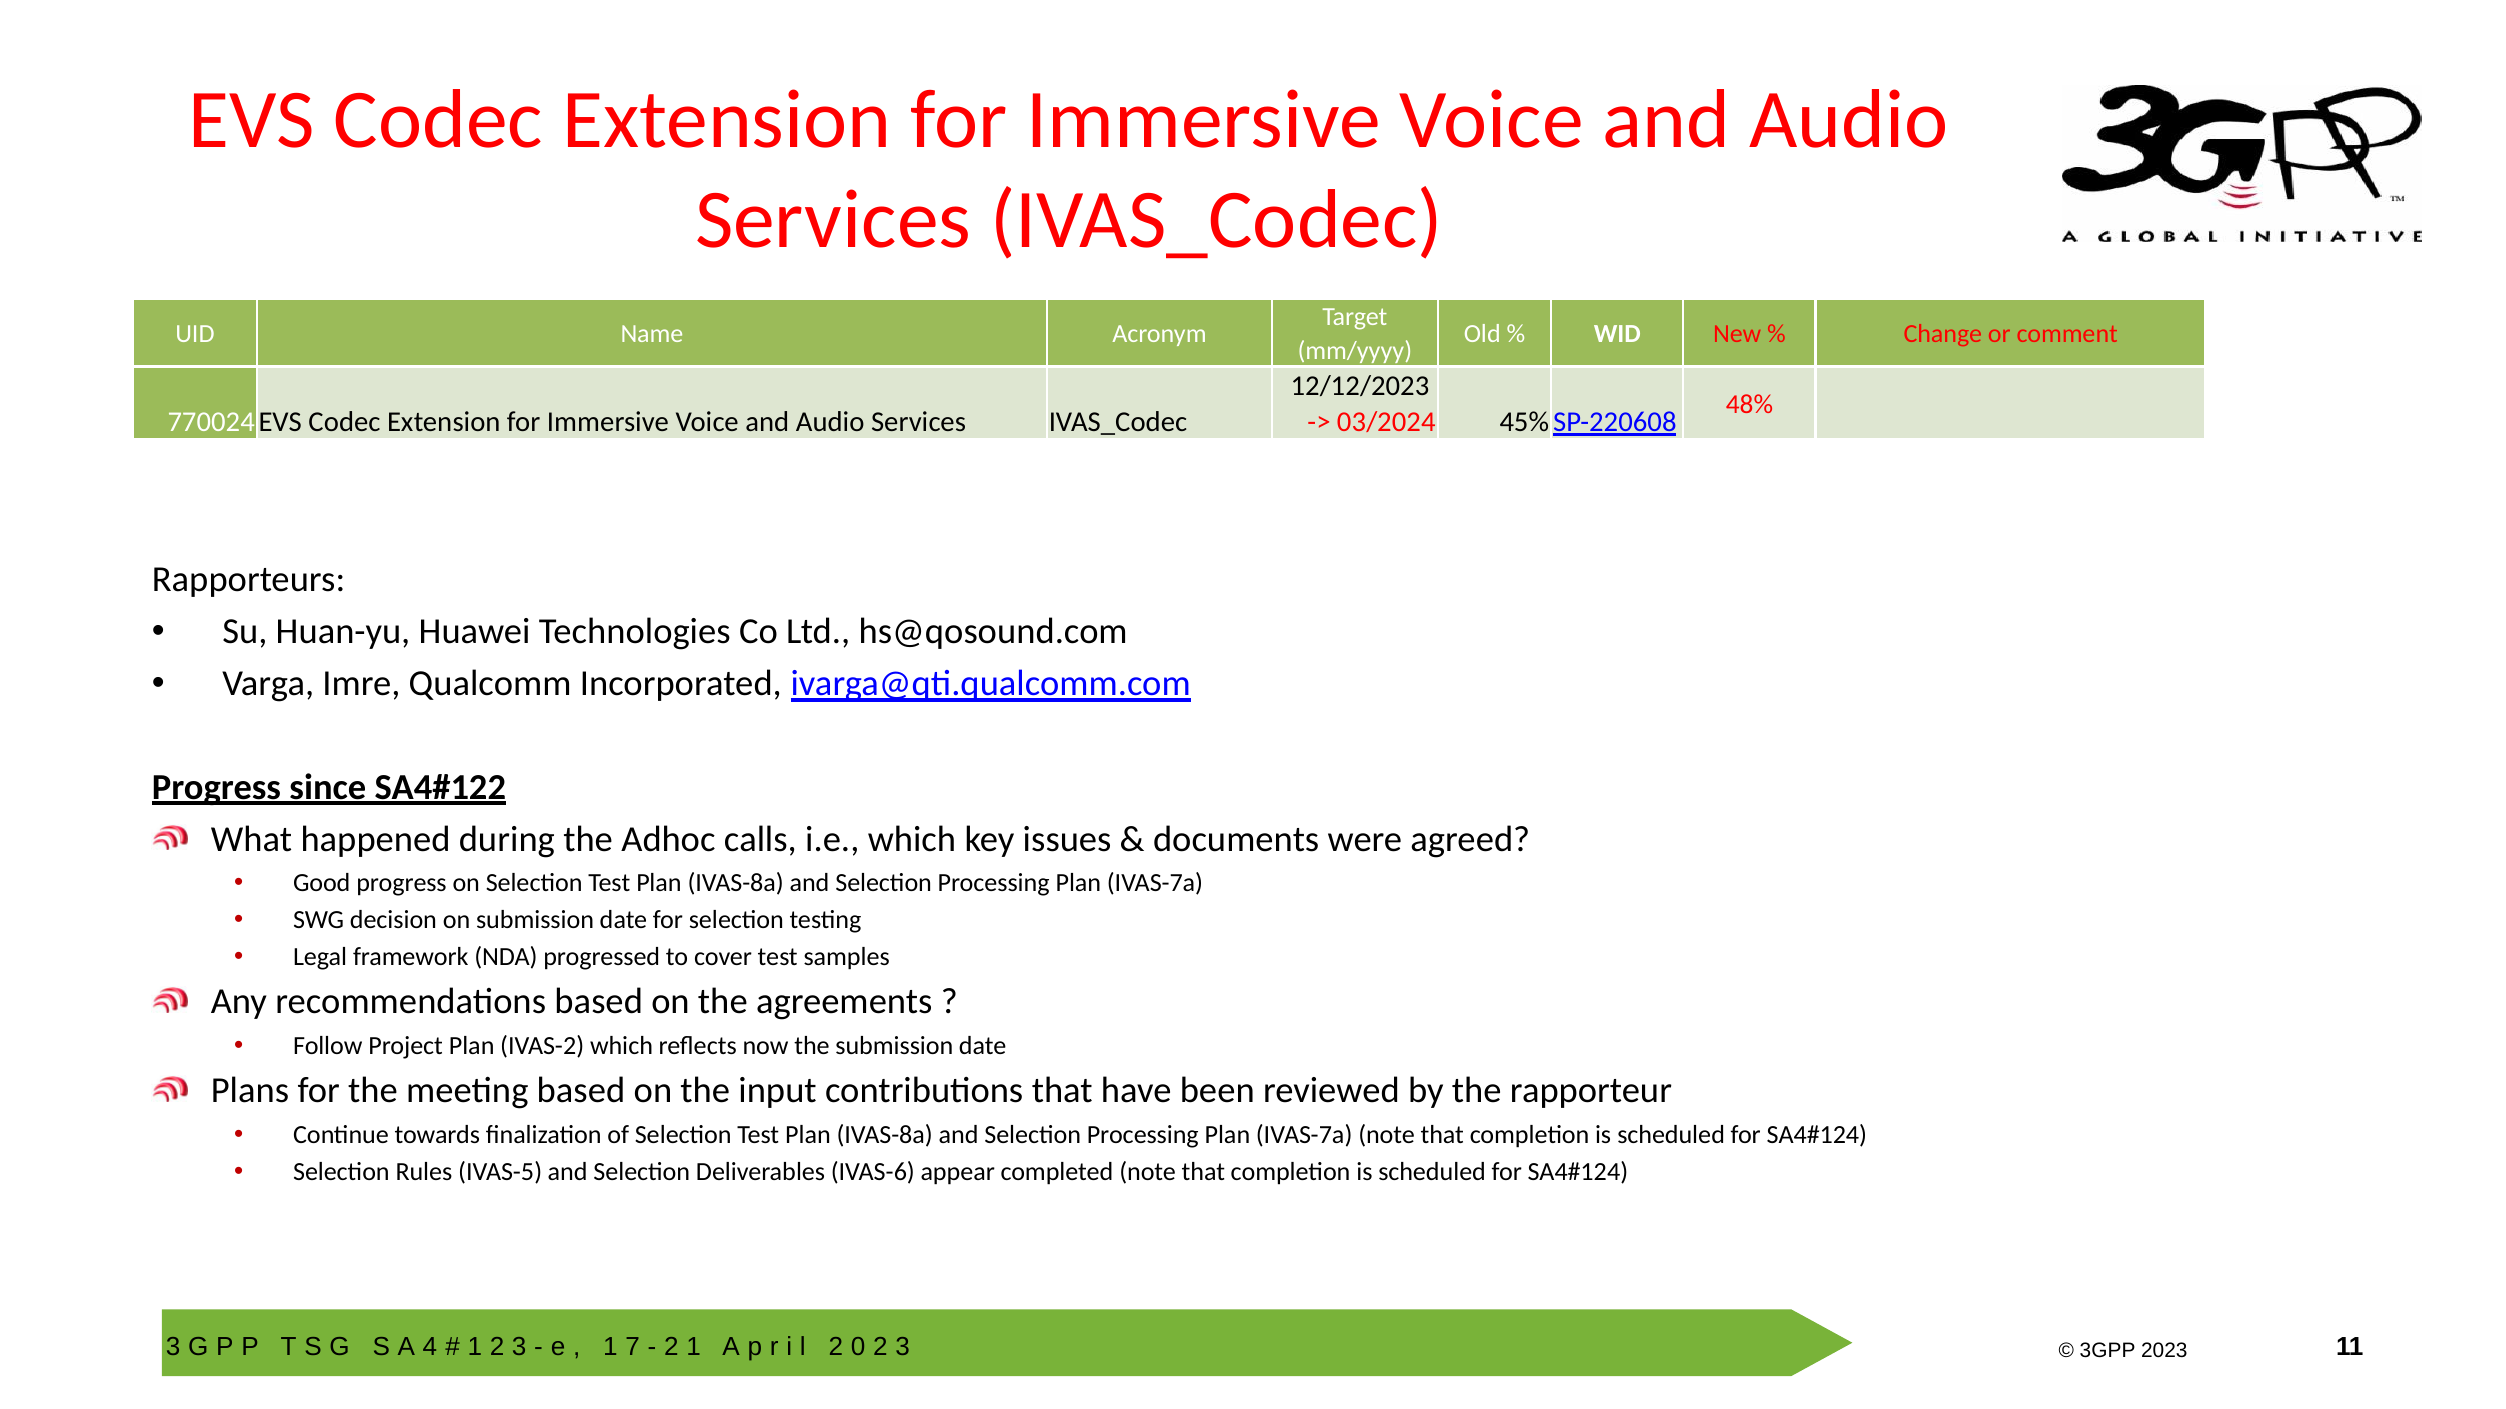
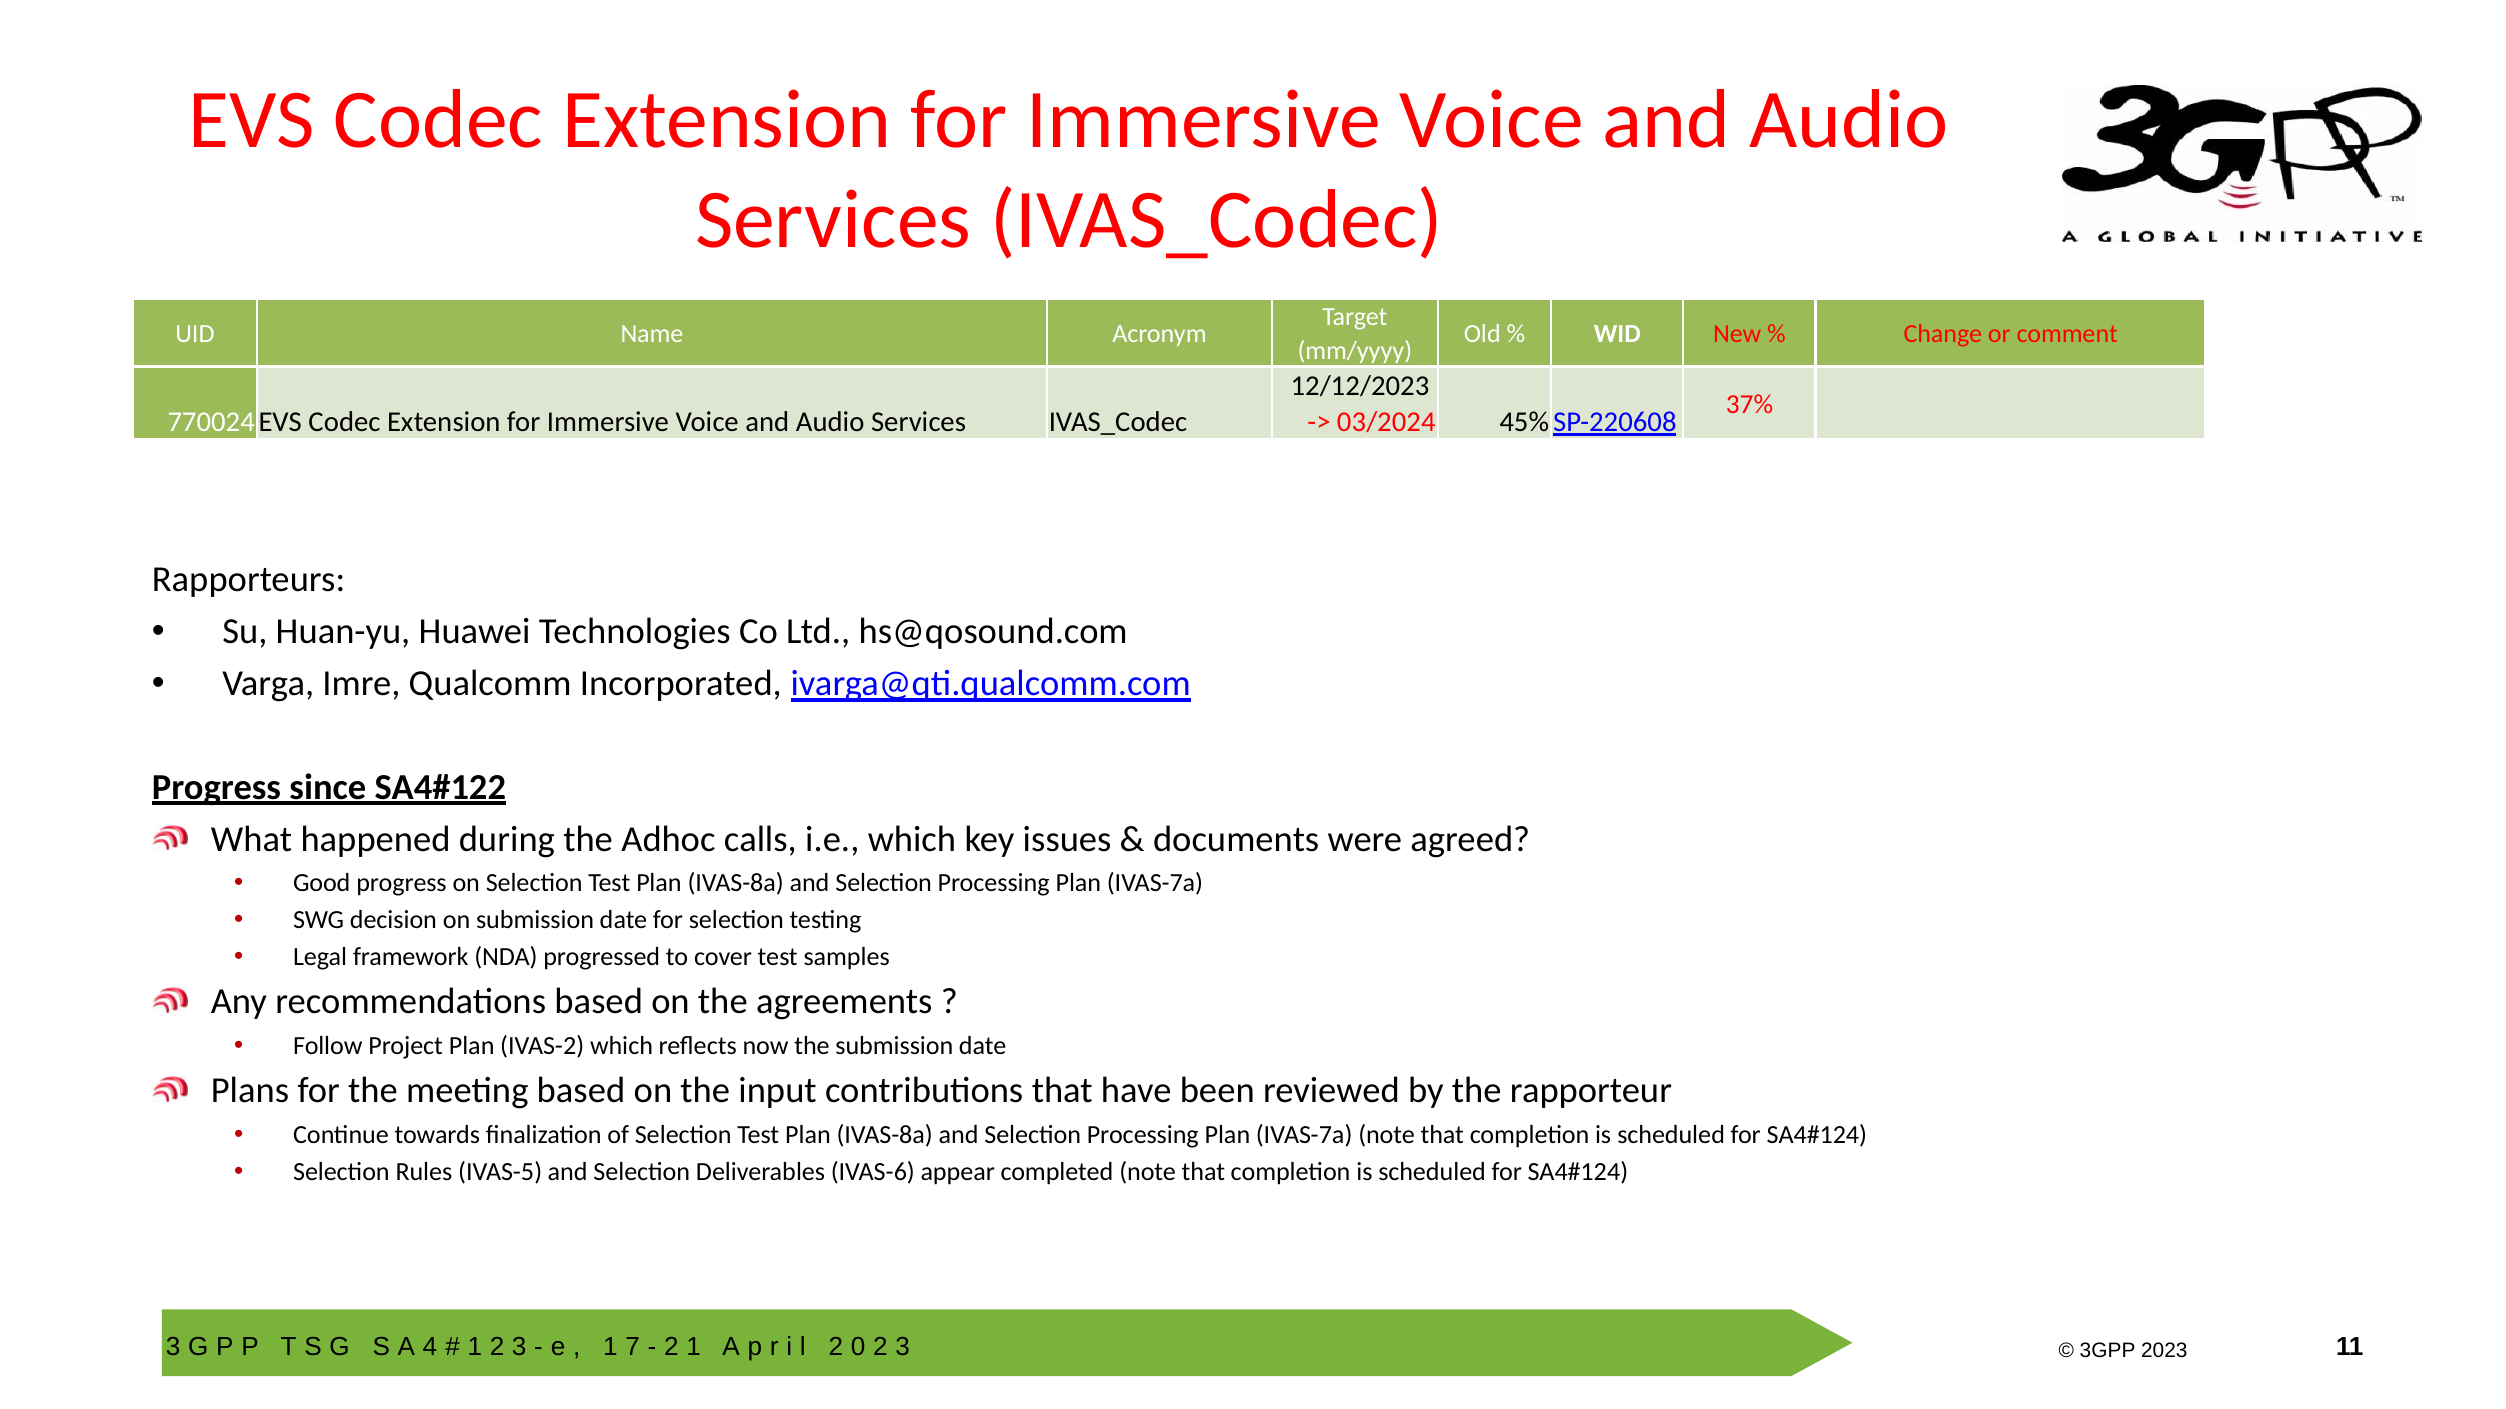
48%: 48% -> 37%
